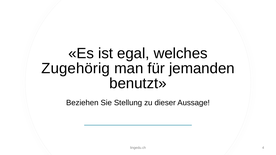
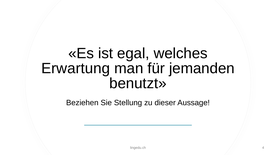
Zugehörig: Zugehörig -> Erwartung
